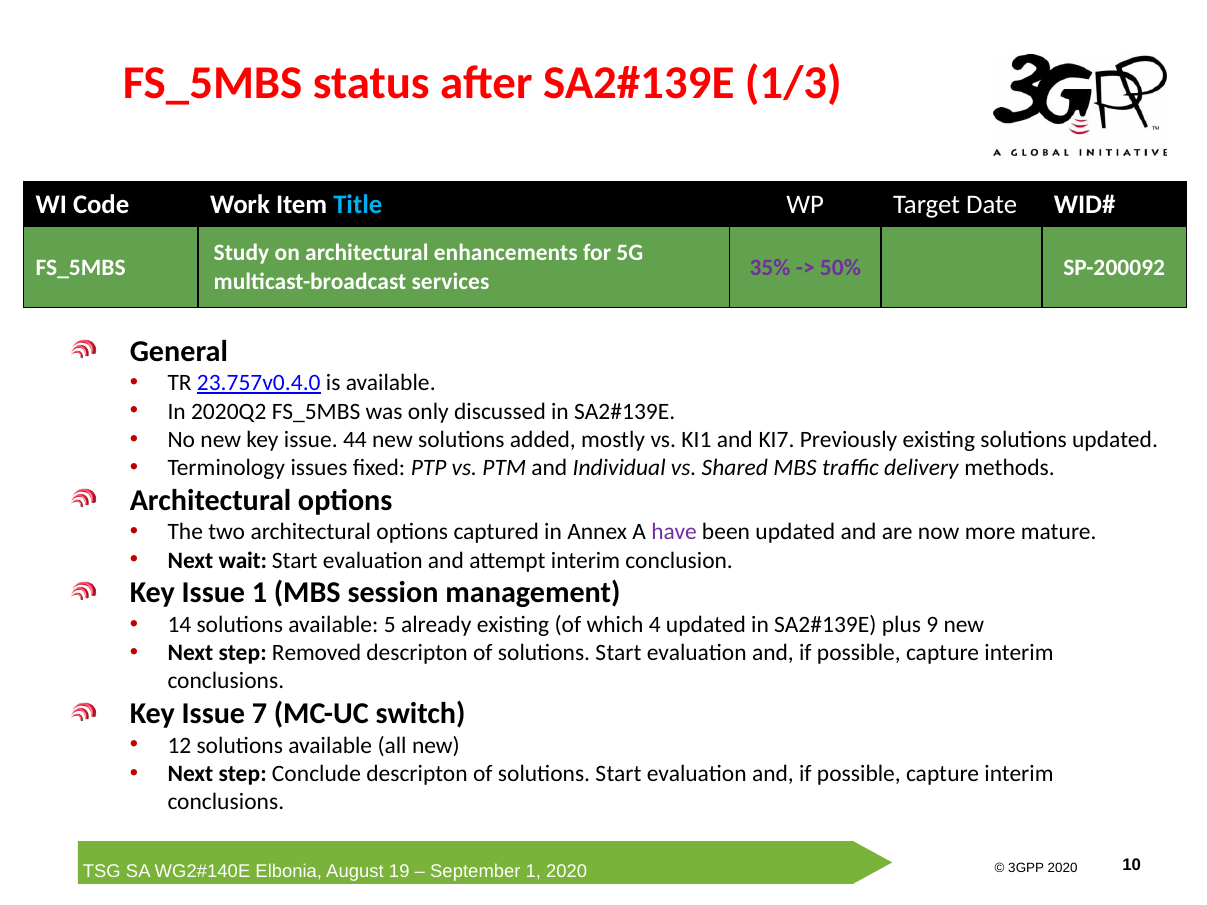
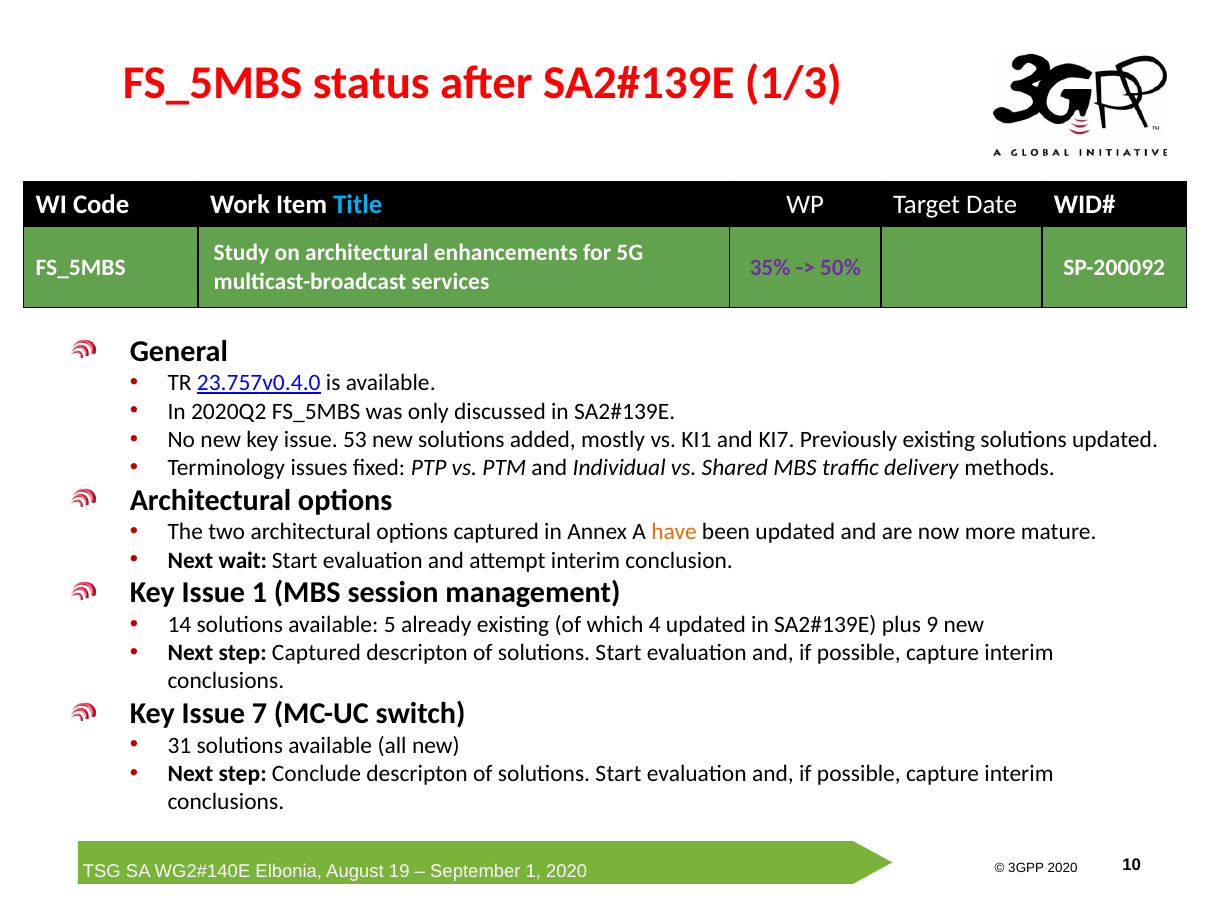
44: 44 -> 53
have colour: purple -> orange
step Removed: Removed -> Captured
12: 12 -> 31
